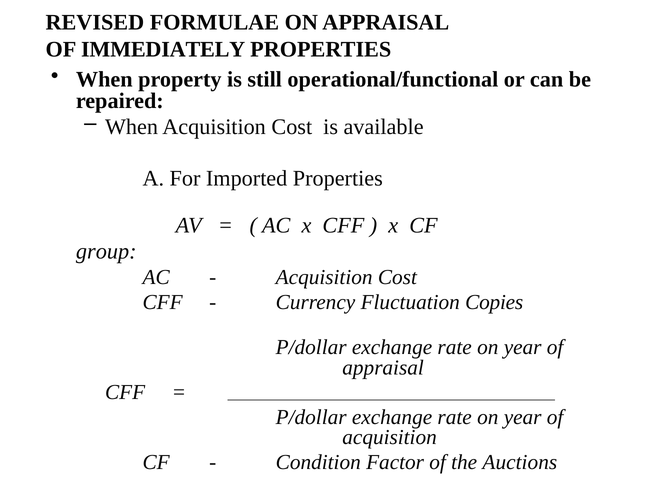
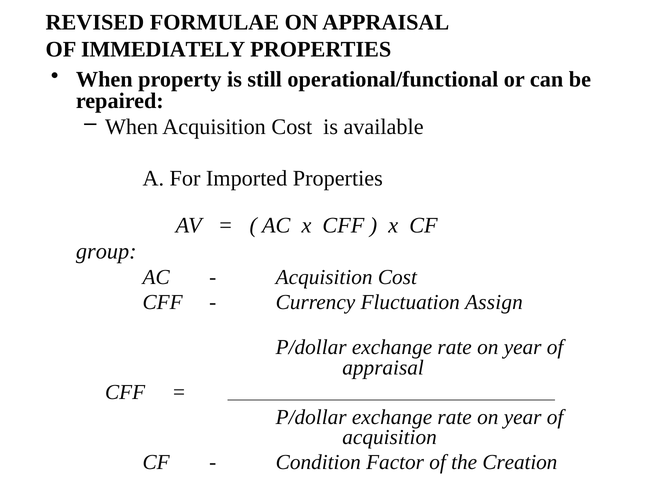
Copies: Copies -> Assign
Auctions: Auctions -> Creation
